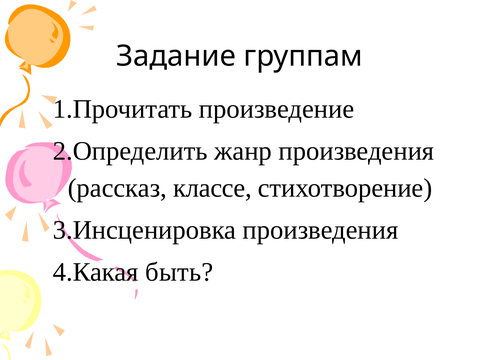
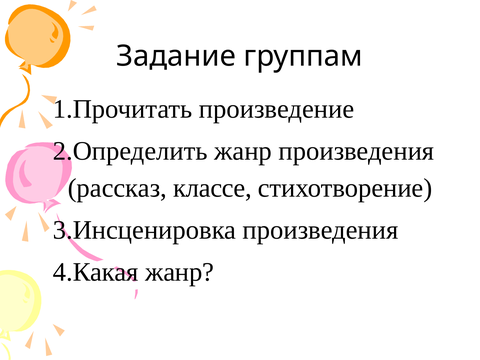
быть at (179, 272): быть -> жанр
